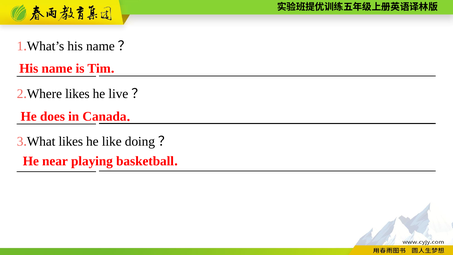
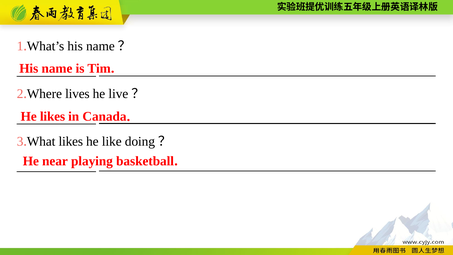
likes at (77, 94): likes -> lives
He does: does -> likes
